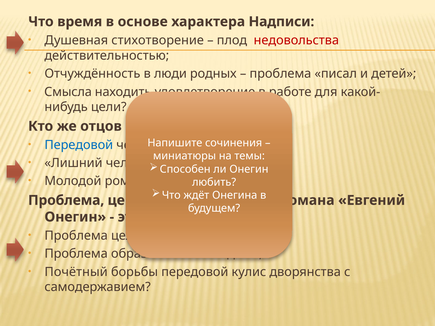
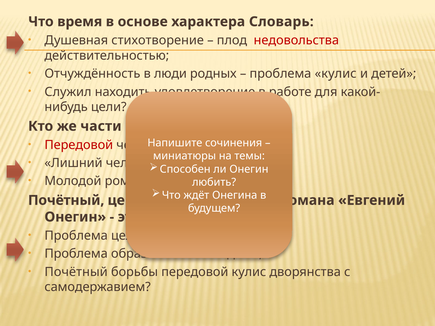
Надписи: Надписи -> Словарь
проблема писал: писал -> кулис
Смысла at (68, 92): Смысла -> Служил
отцов: отцов -> части
Передовой at (79, 145) colour: blue -> red
Проблема at (66, 200): Проблема -> Почётный
